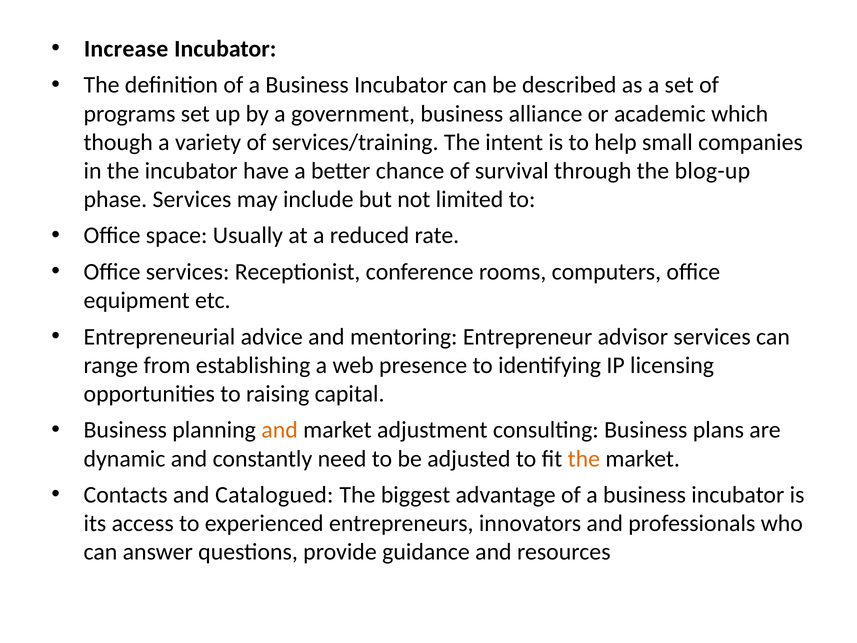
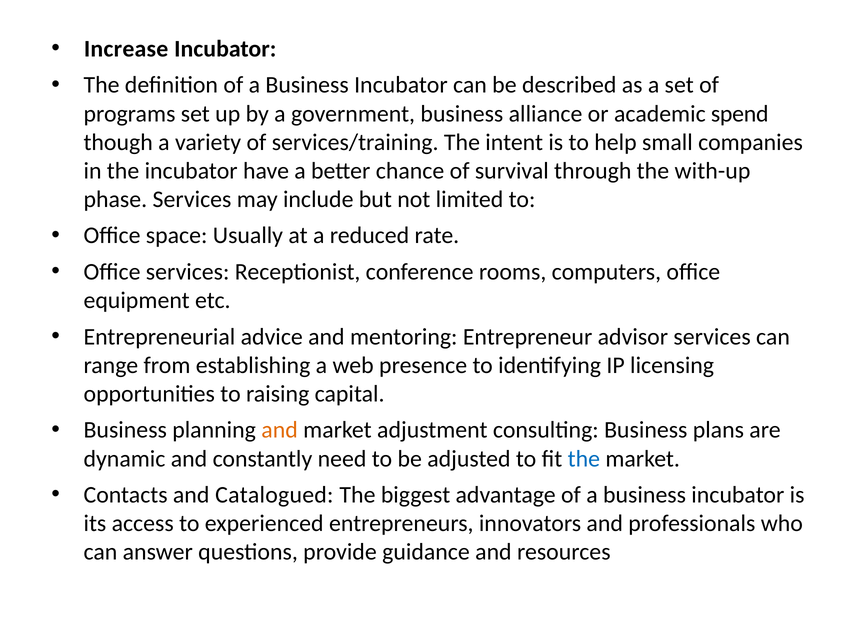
which: which -> spend
blog-up: blog-up -> with-up
the at (584, 458) colour: orange -> blue
